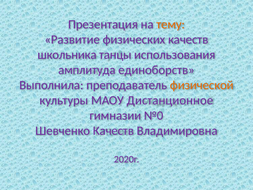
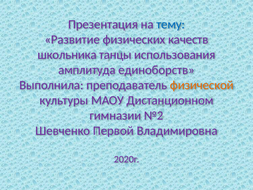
тему colour: orange -> blue
Дистанционное: Дистанционное -> Дистанционном
№0: №0 -> №2
Шевченко Качеств: Качеств -> Первой
